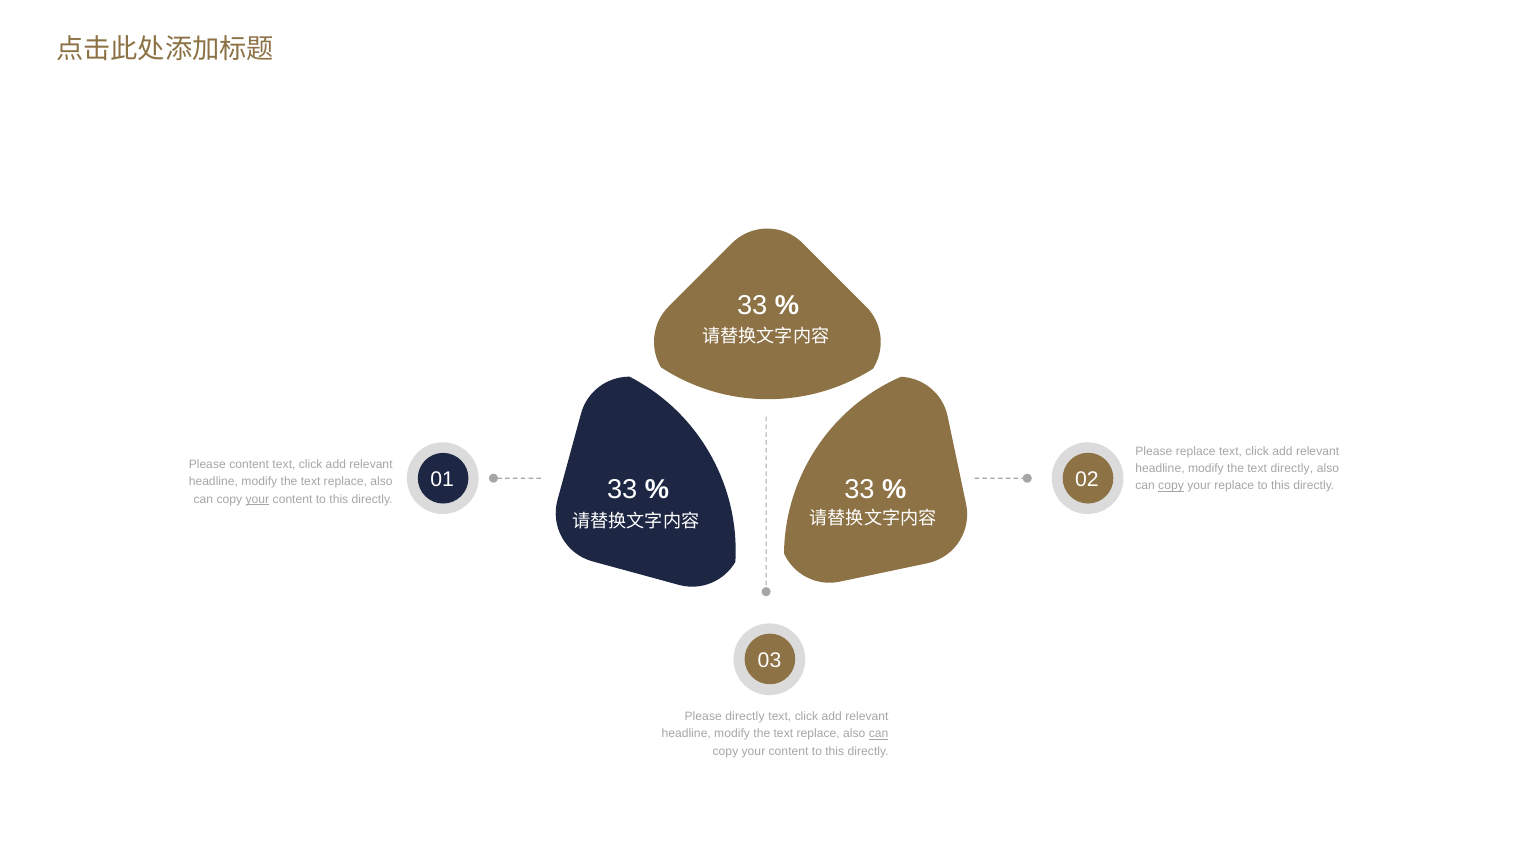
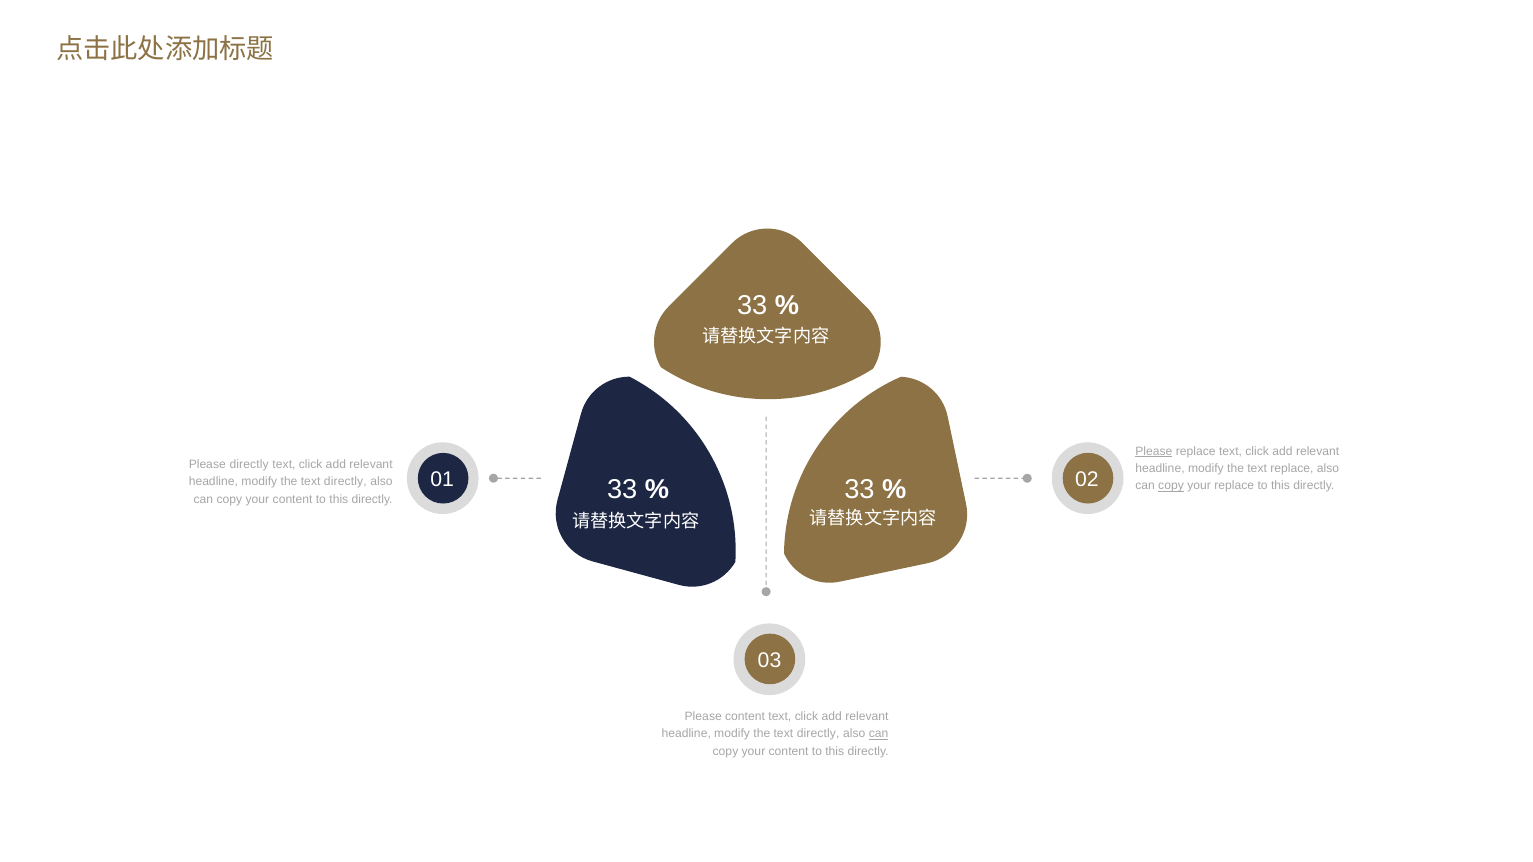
Please at (1154, 451) underline: none -> present
Please content: content -> directly
text directly: directly -> replace
replace at (345, 482): replace -> directly
your at (257, 500) underline: present -> none
Please directly: directly -> content
replace at (818, 734): replace -> directly
